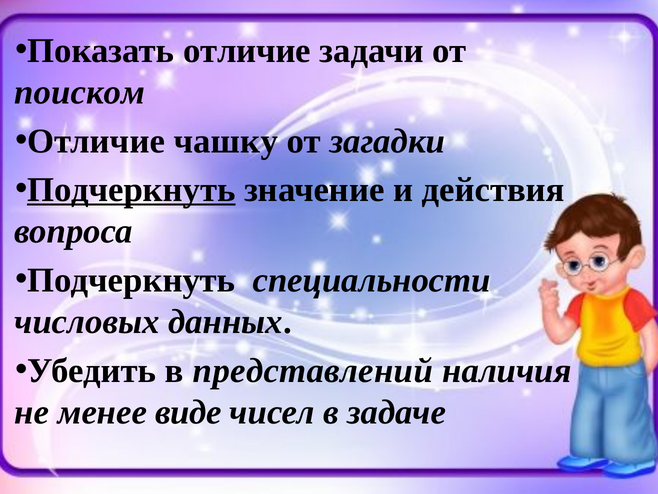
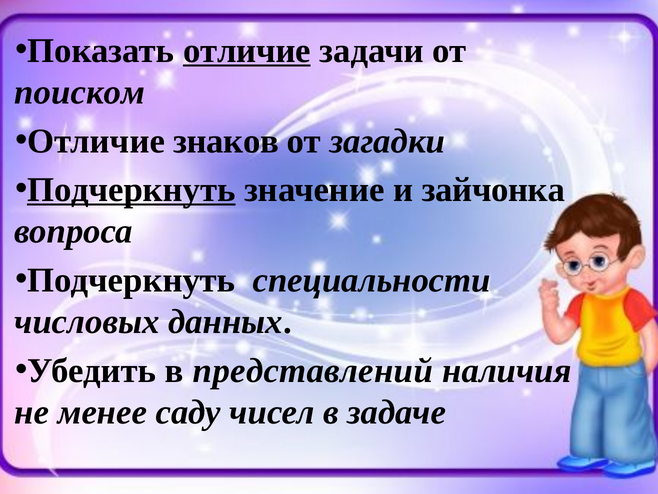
отличие at (247, 51) underline: none -> present
чашку: чашку -> знаков
действия: действия -> зайчонка
виде: виде -> саду
